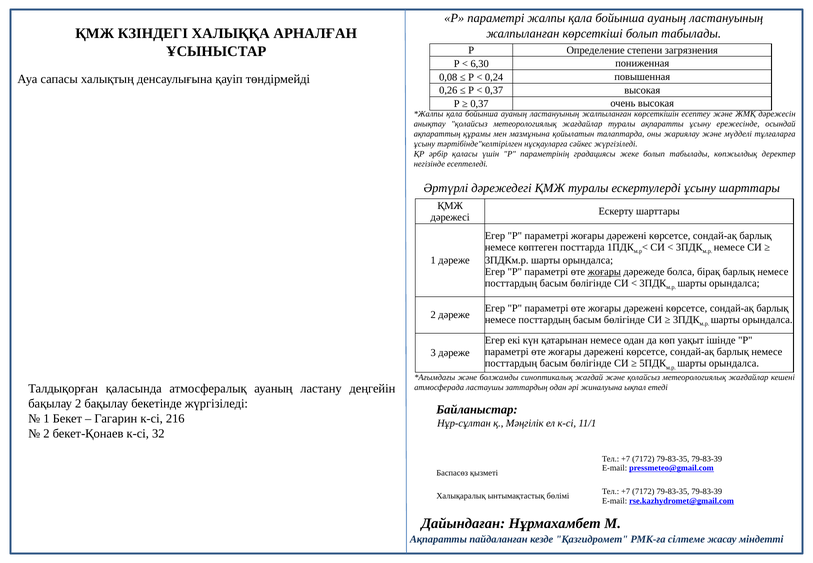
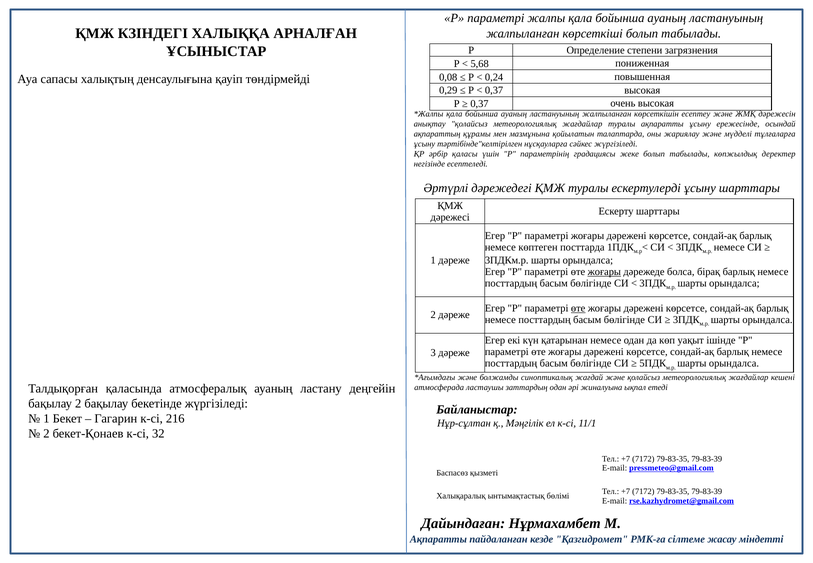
6,30: 6,30 -> 5,68
0,26: 0,26 -> 0,29
өте at (578, 308) underline: none -> present
